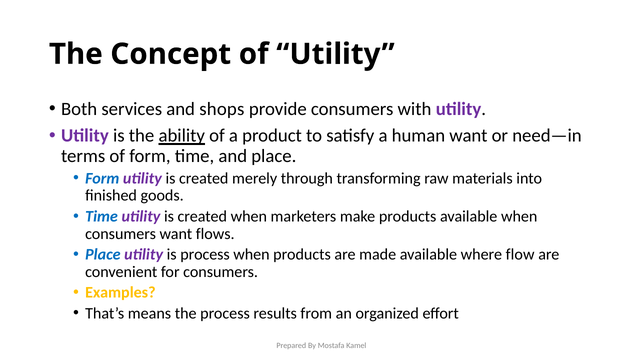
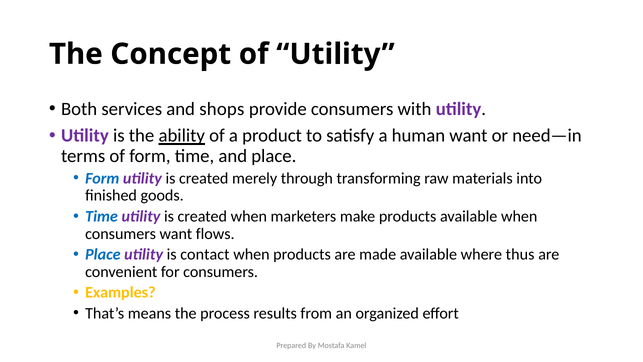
is process: process -> contact
flow: flow -> thus
